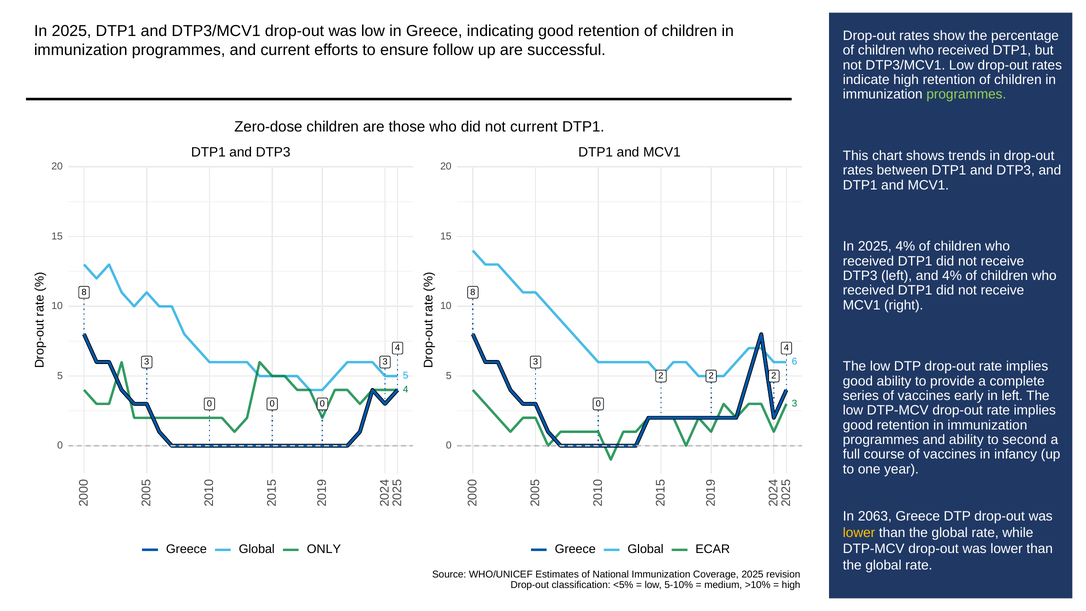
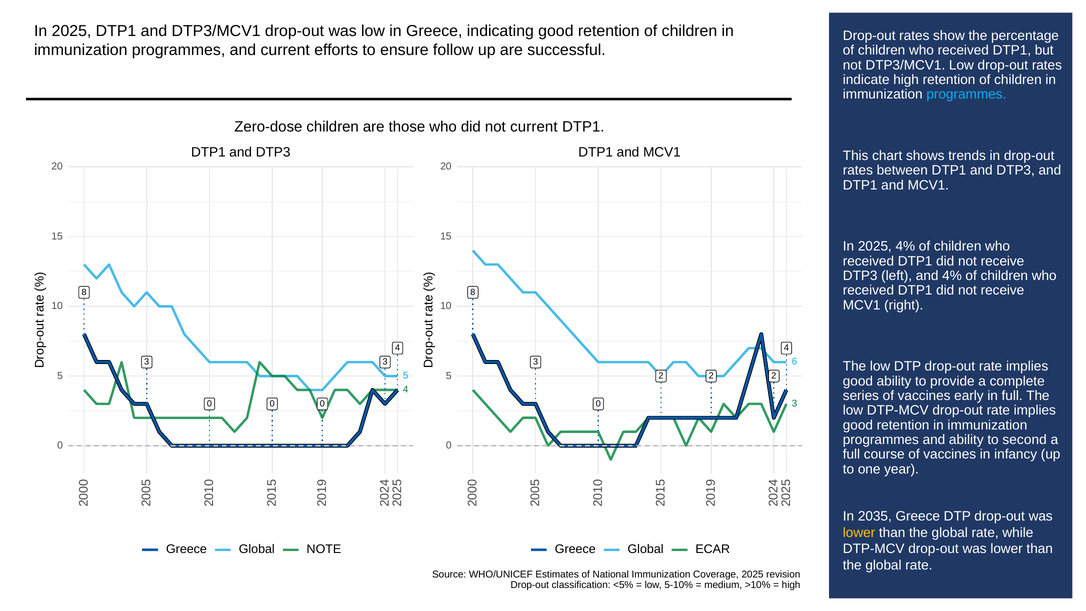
programmes at (966, 94) colour: light green -> light blue
in left: left -> full
2063: 2063 -> 2035
ONLY: ONLY -> NOTE
